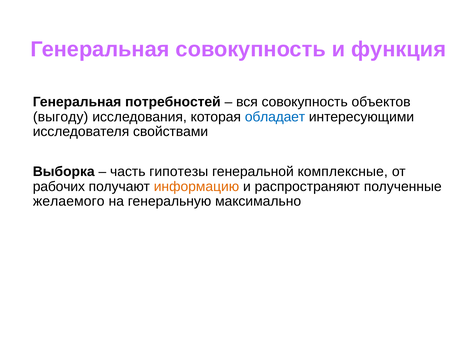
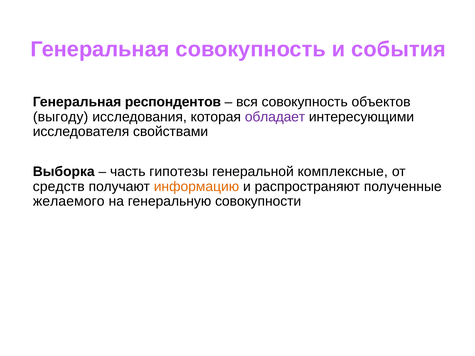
функция: функция -> события
потребностей: потребностей -> респондентов
обладает colour: blue -> purple
рабочих: рабочих -> средств
максимально: максимально -> совокупности
